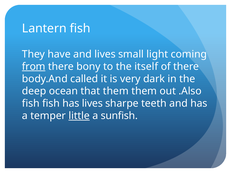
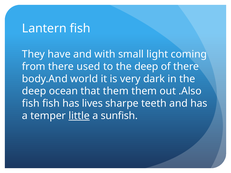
and lives: lives -> with
from underline: present -> none
bony: bony -> used
to the itself: itself -> deep
called: called -> world
